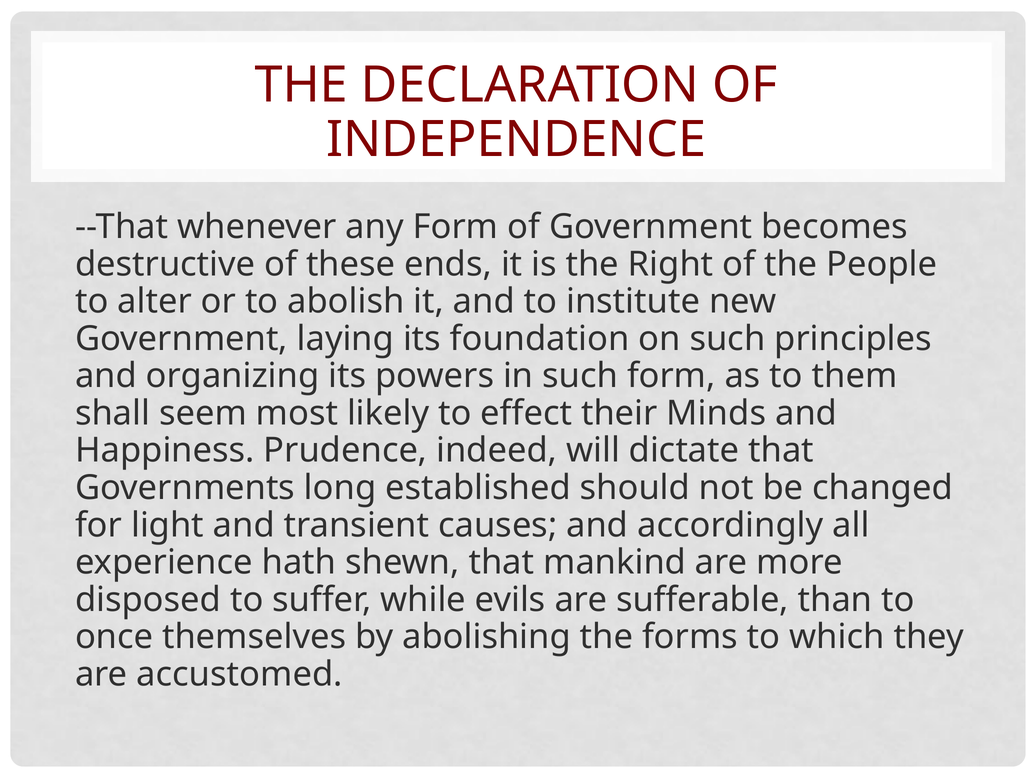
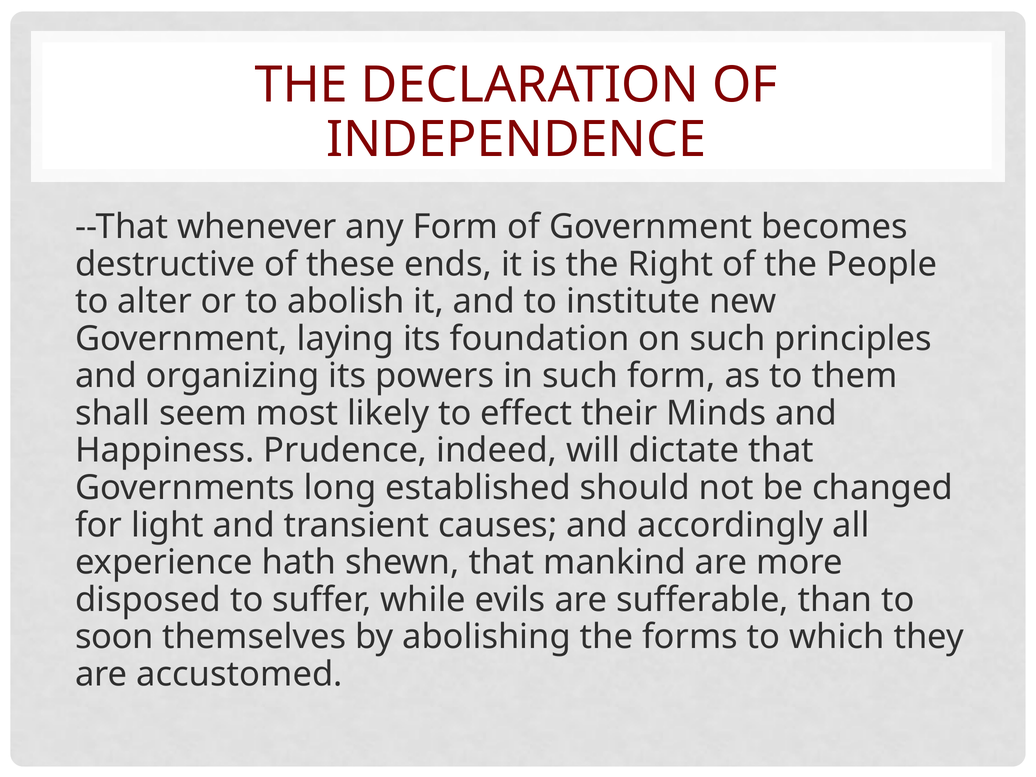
once: once -> soon
